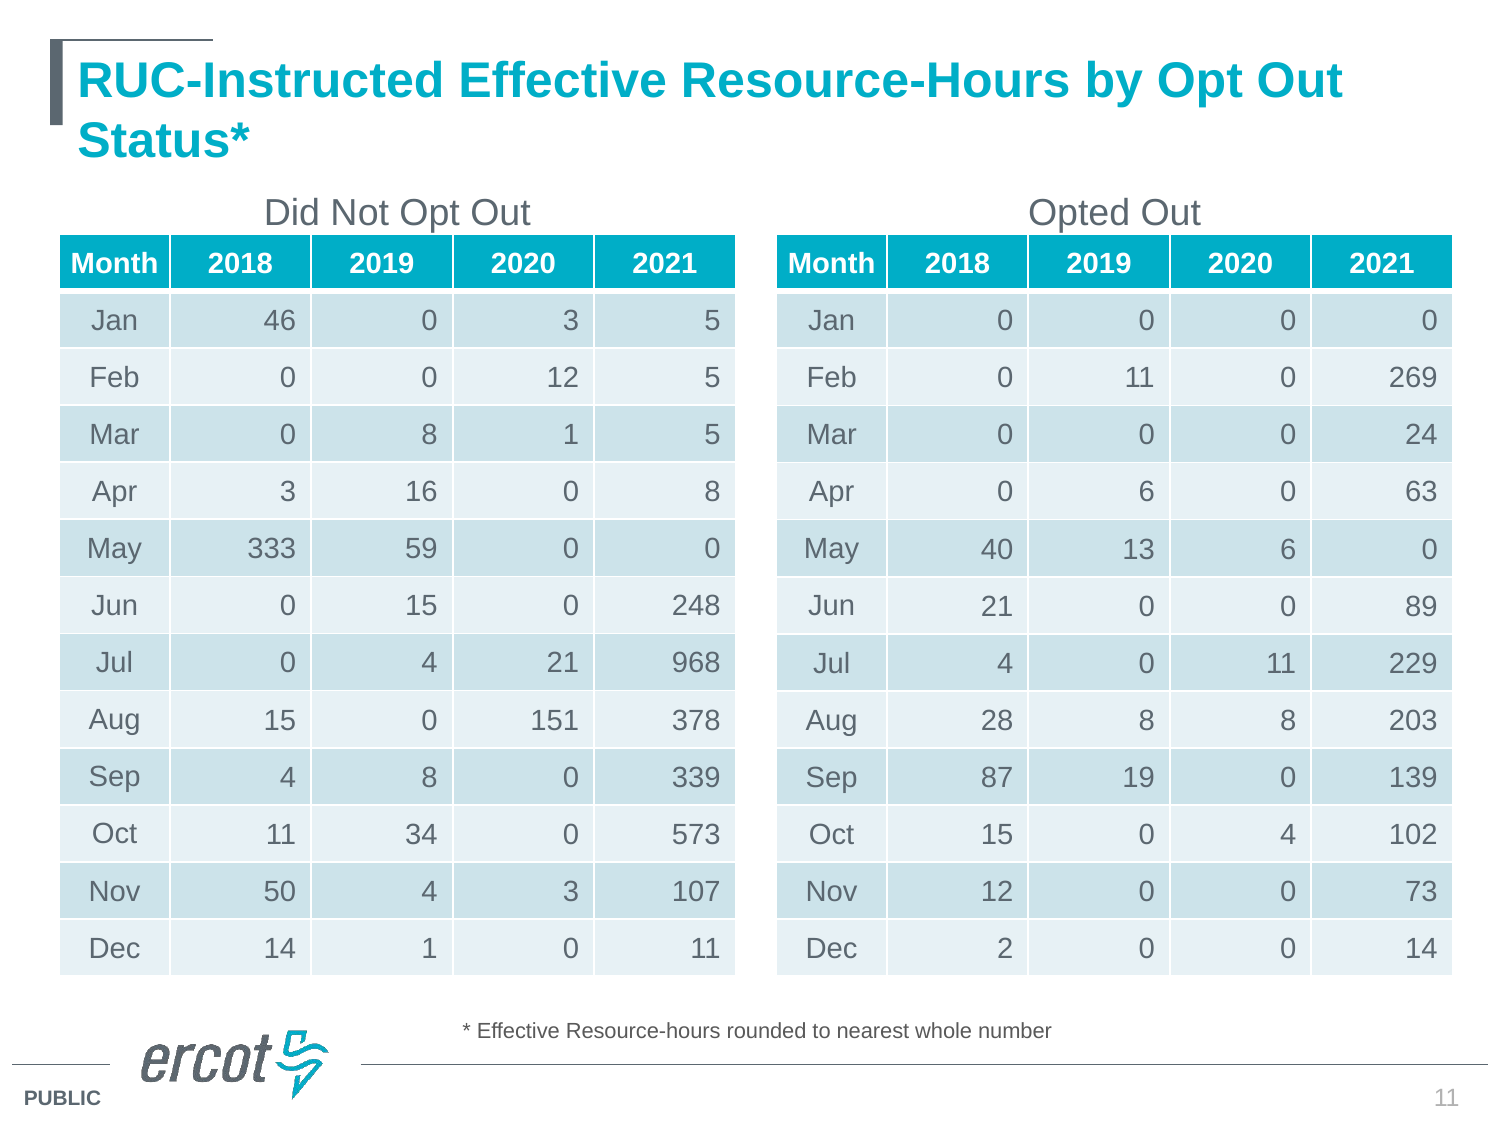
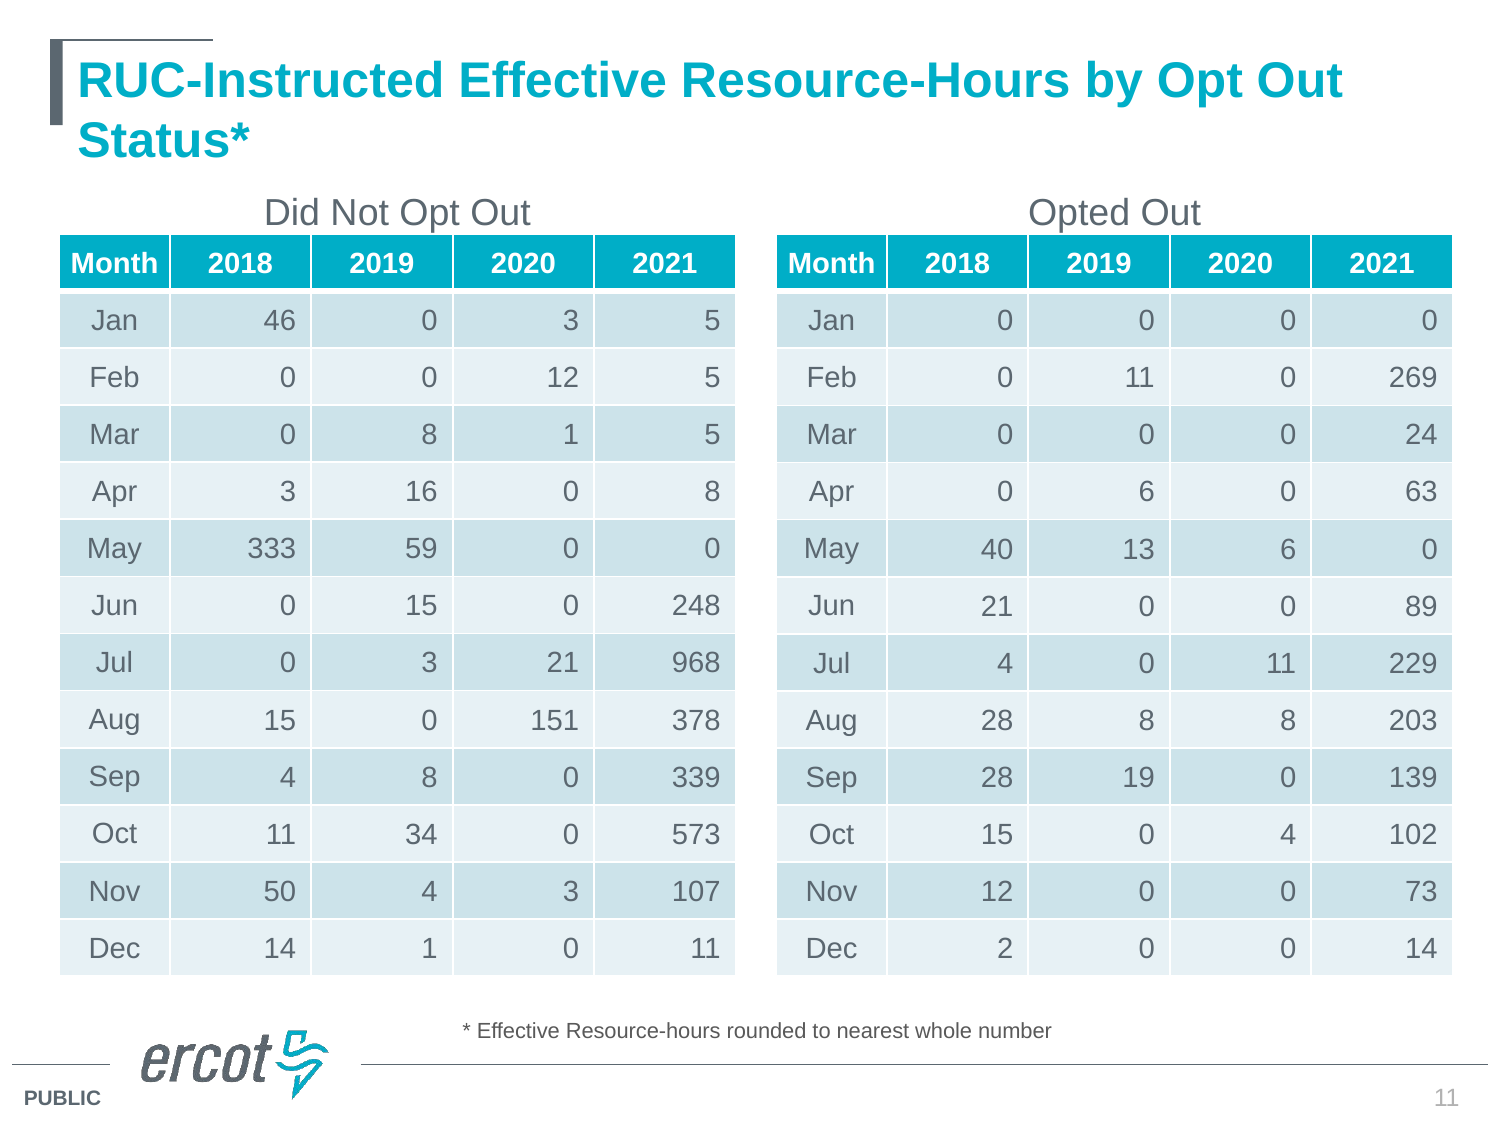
Jul 0 4: 4 -> 3
Sep 87: 87 -> 28
